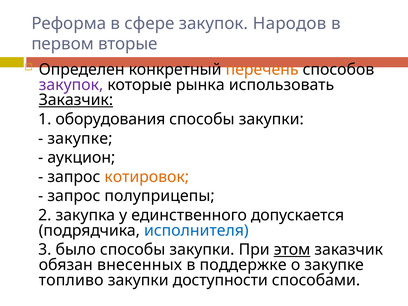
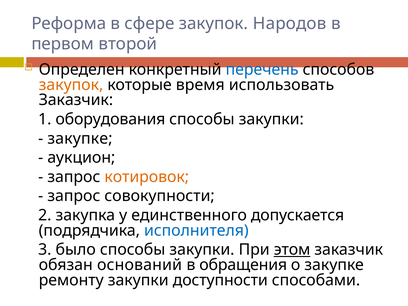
вторые: вторые -> второй
перечень colour: orange -> blue
закупок at (71, 85) colour: purple -> orange
рынка: рынка -> время
Заказчик at (76, 100) underline: present -> none
полуприцепы: полуприцепы -> совокупности
внесенных: внесенных -> оснований
поддержке: поддержке -> обращения
топливо: топливо -> ремонту
